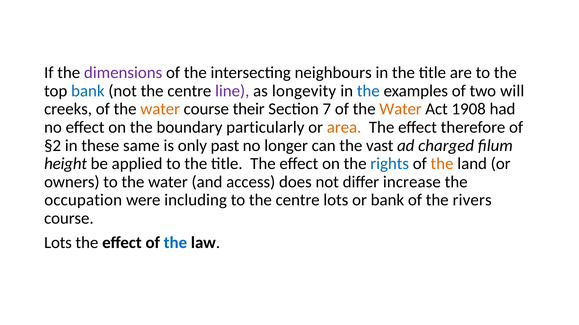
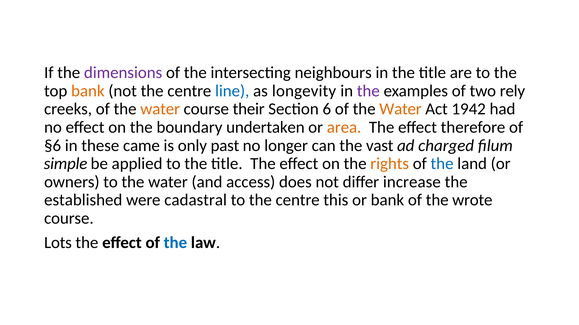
bank at (88, 91) colour: blue -> orange
line colour: purple -> blue
the at (368, 91) colour: blue -> purple
will: will -> rely
7: 7 -> 6
1908: 1908 -> 1942
particularly: particularly -> undertaken
§2: §2 -> §6
same: same -> came
height: height -> simple
rights colour: blue -> orange
the at (442, 164) colour: orange -> blue
occupation: occupation -> established
including: including -> cadastral
centre lots: lots -> this
rivers: rivers -> wrote
